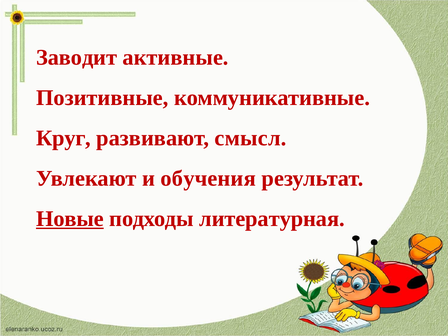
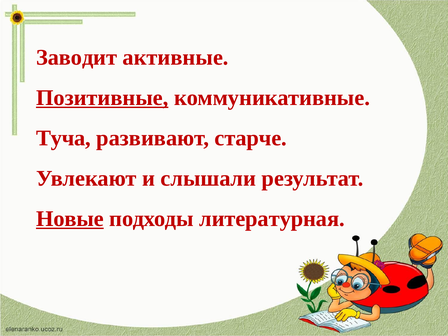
Позитивные underline: none -> present
Круг: Круг -> Туча
смысл: смысл -> старче
обучения: обучения -> слышали
